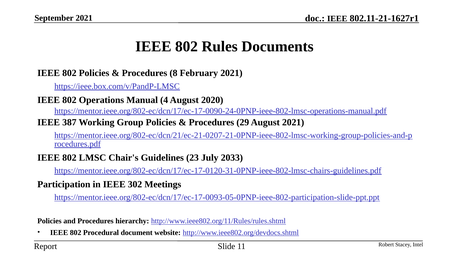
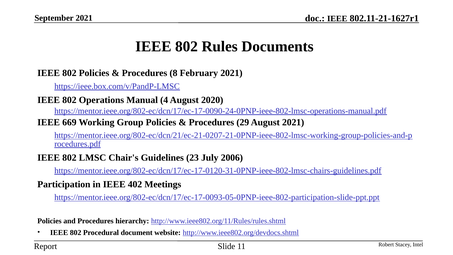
387: 387 -> 669
2033: 2033 -> 2006
302: 302 -> 402
